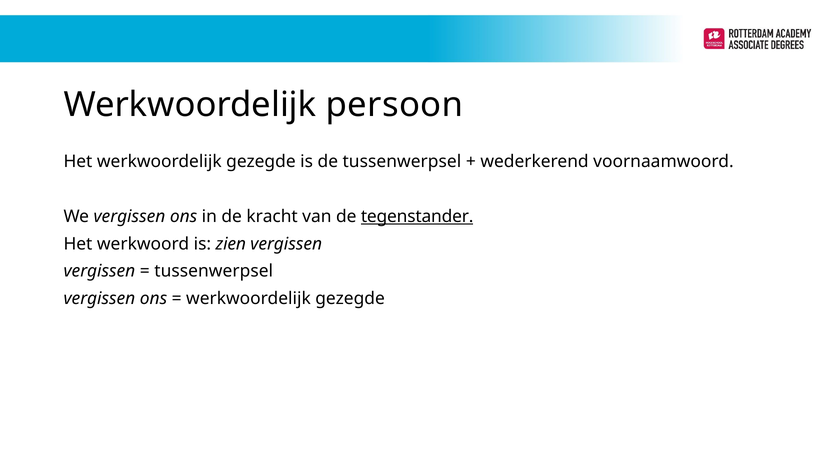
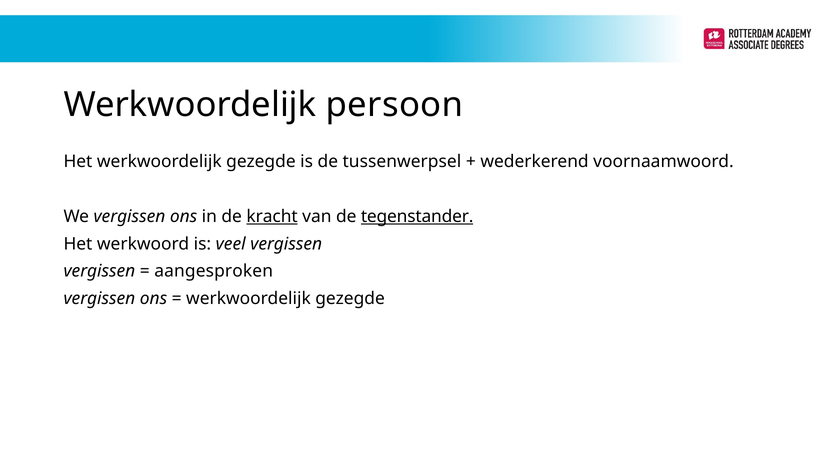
kracht underline: none -> present
zien: zien -> veel
tussenwerpsel at (214, 272): tussenwerpsel -> aangesproken
